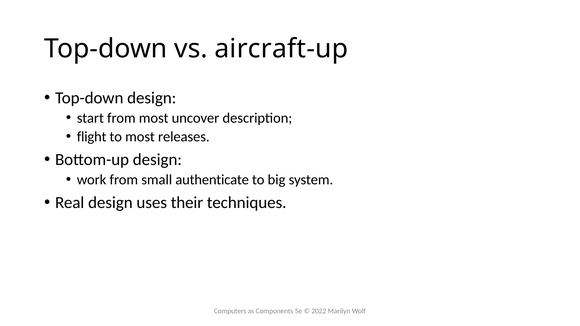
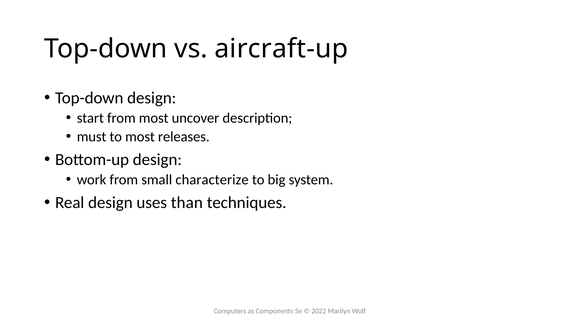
flight: flight -> must
authenticate: authenticate -> characterize
their: their -> than
